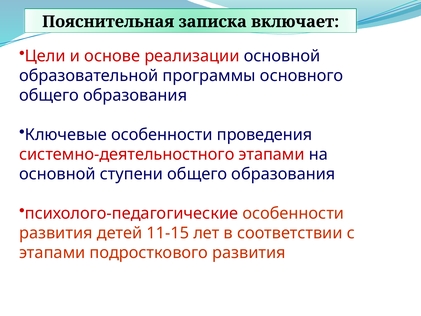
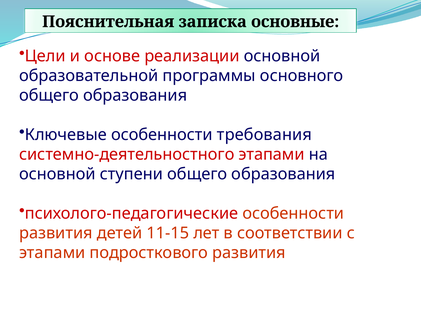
включает: включает -> основные
проведения: проведения -> требования
